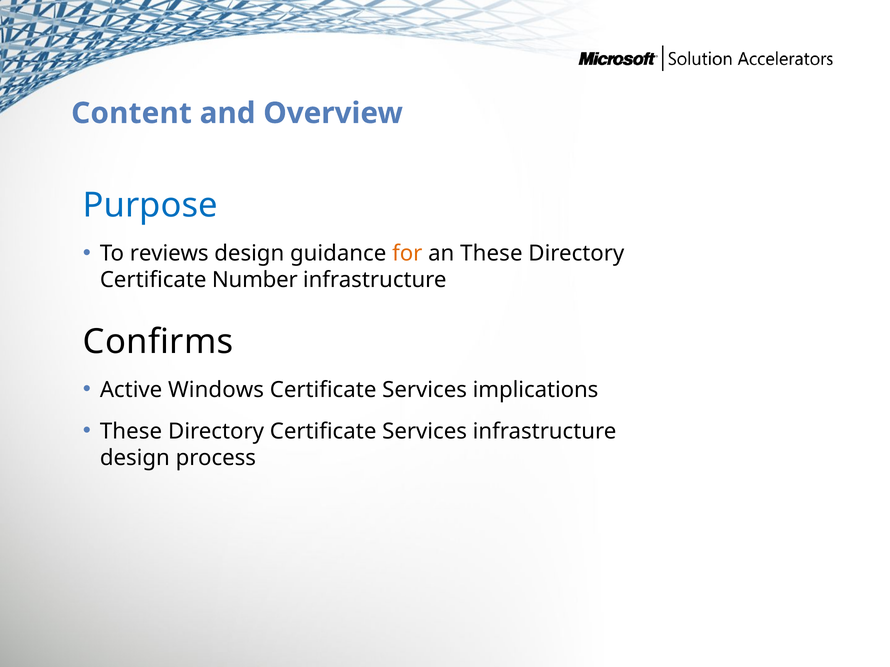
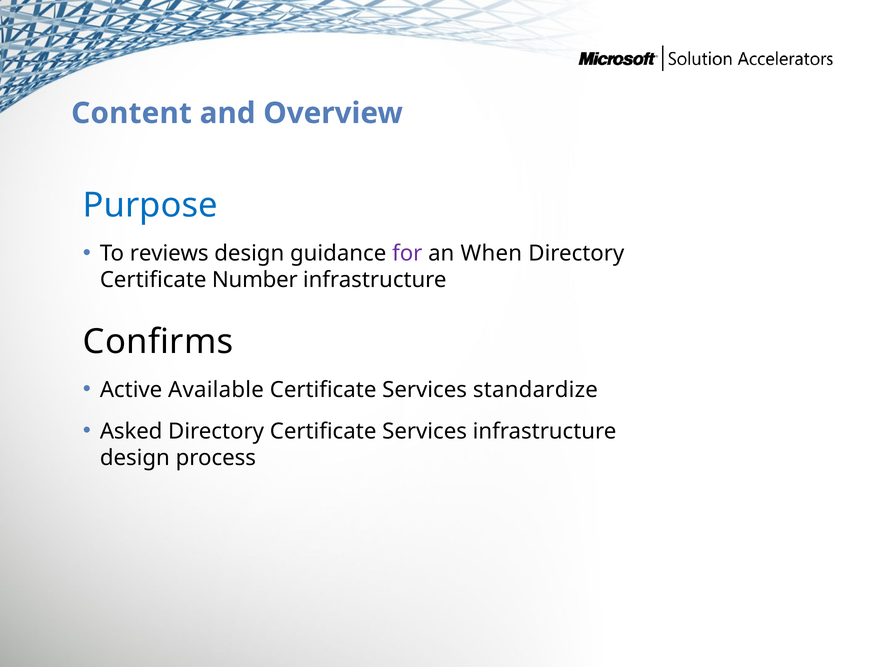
for colour: orange -> purple
an These: These -> When
Windows: Windows -> Available
implications: implications -> standardize
These at (131, 432): These -> Asked
